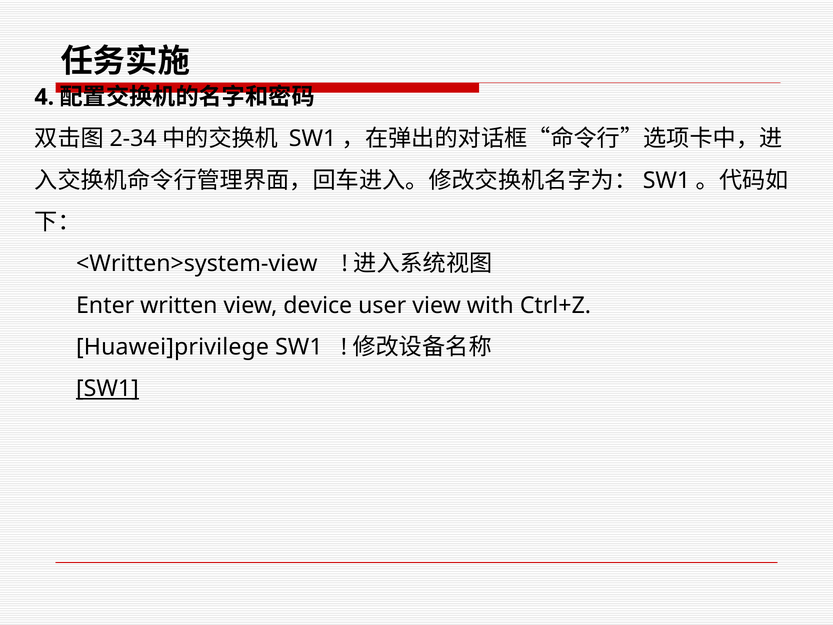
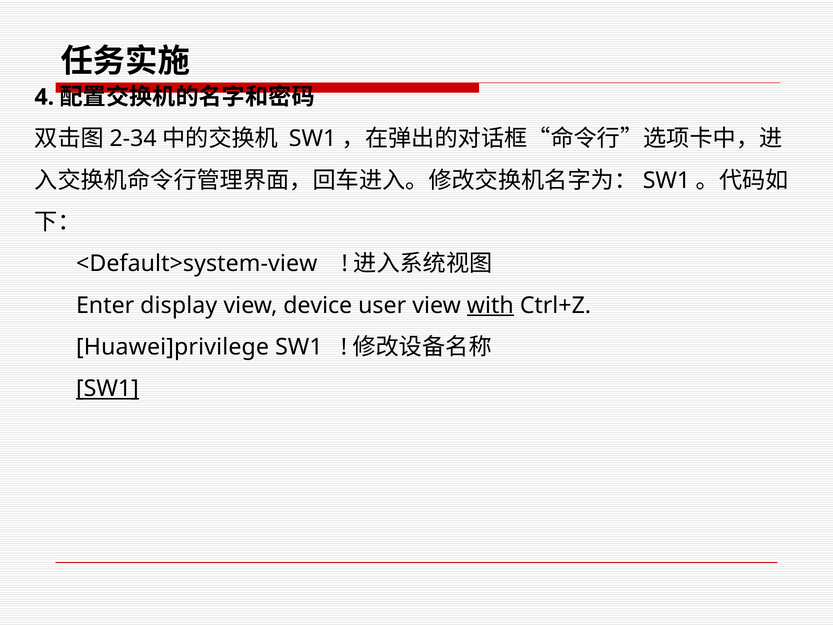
<Written>system-view: <Written>system-view -> <Default>system-view
written: written -> display
with underline: none -> present
